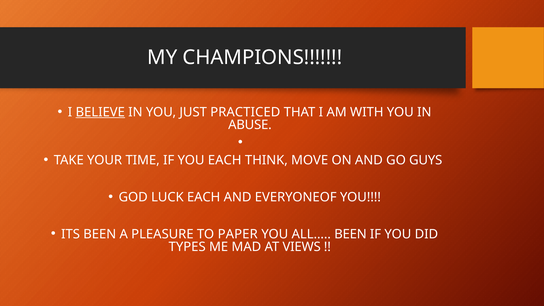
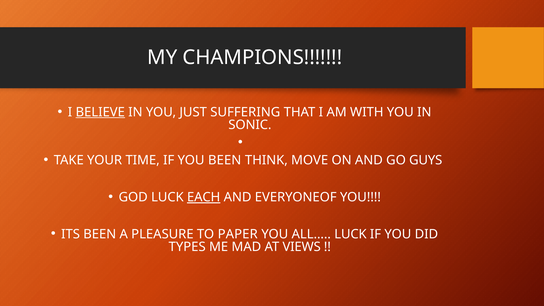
PRACTICED: PRACTICED -> SUFFERING
ABUSE: ABUSE -> SONIC
YOU EACH: EACH -> BEEN
EACH at (204, 197) underline: none -> present
ALL… BEEN: BEEN -> LUCK
